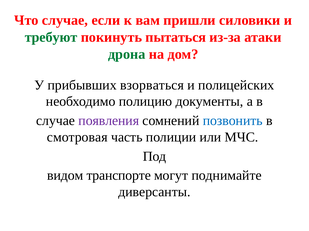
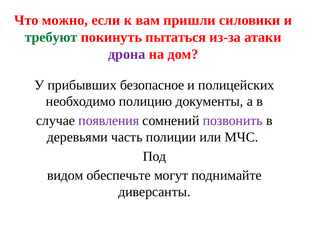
Что случае: случае -> можно
дрона colour: green -> purple
взорваться: взорваться -> безопасное
позвонить colour: blue -> purple
смотровая: смотровая -> деревьями
транспорте: транспорте -> обеспечьте
